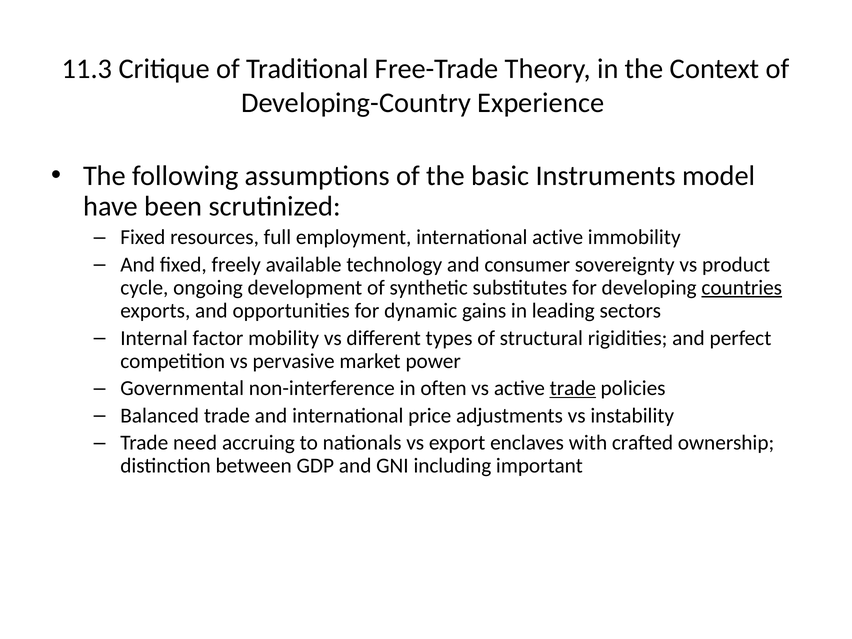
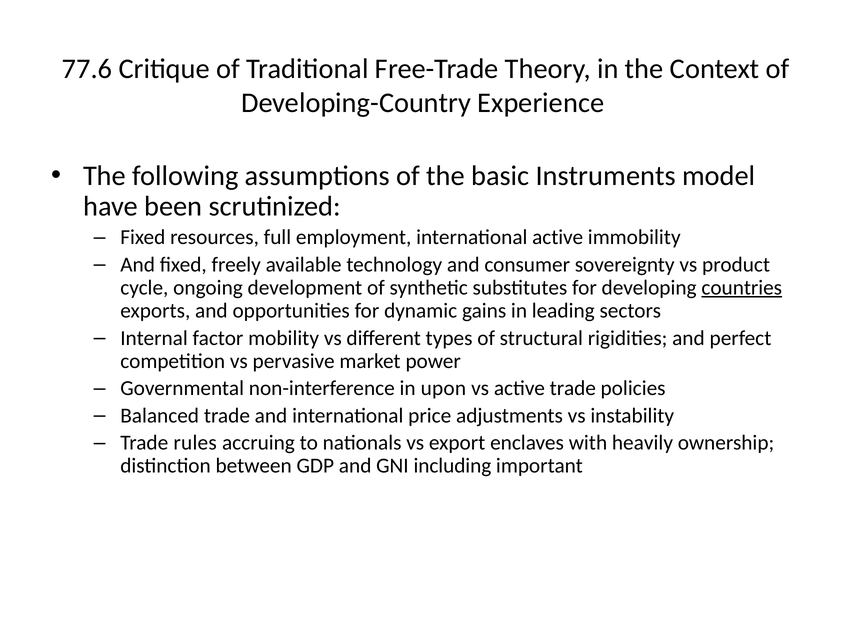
11.3: 11.3 -> 77.6
often: often -> upon
trade at (573, 388) underline: present -> none
need: need -> rules
crafted: crafted -> heavily
